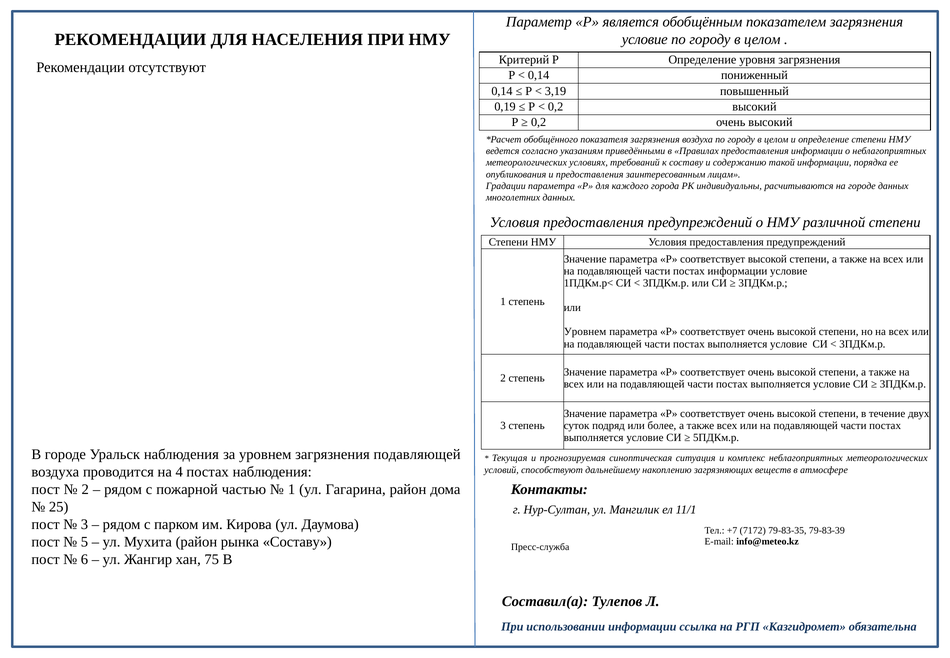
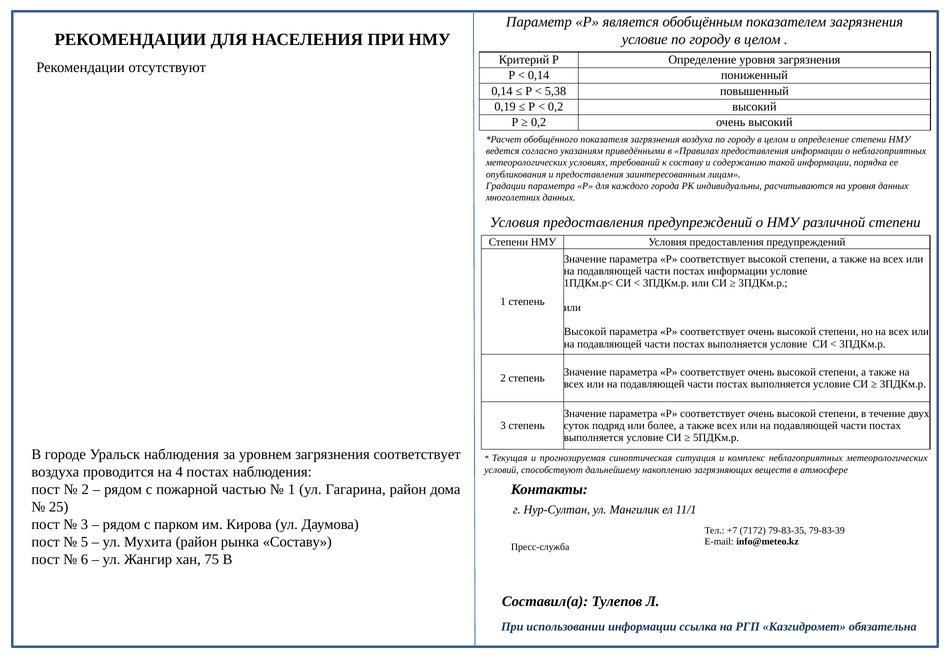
3,19: 3,19 -> 5,38
на городе: городе -> уровня
Уровнем at (585, 332): Уровнем -> Высокой
загрязнения подавляющей: подавляющей -> соответствует
